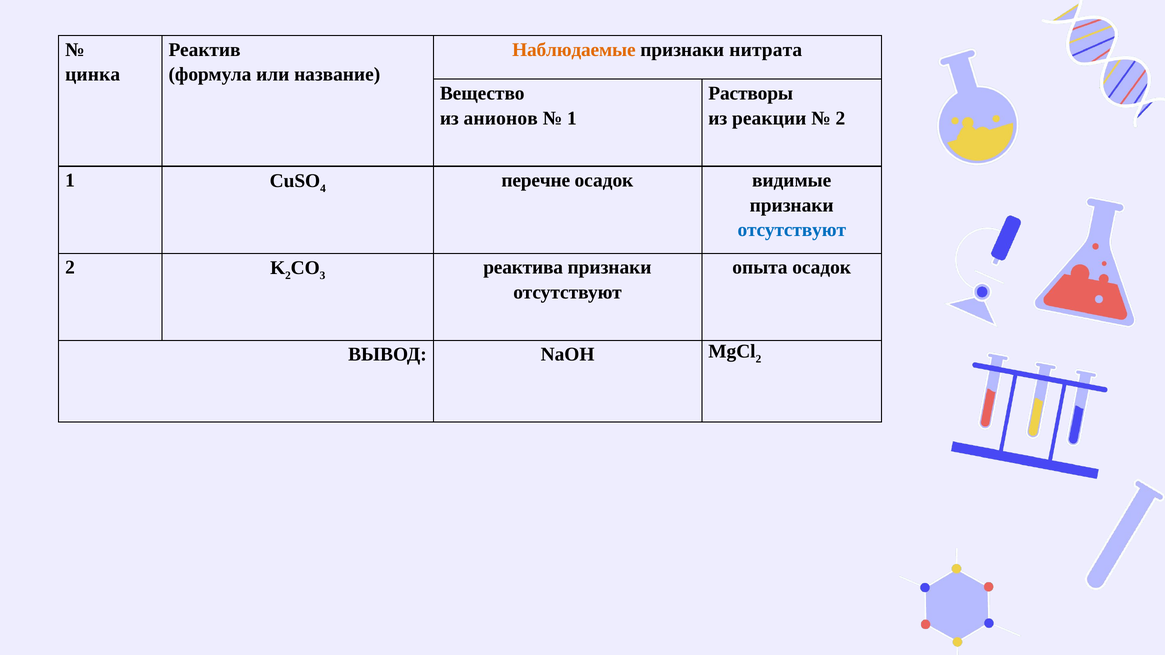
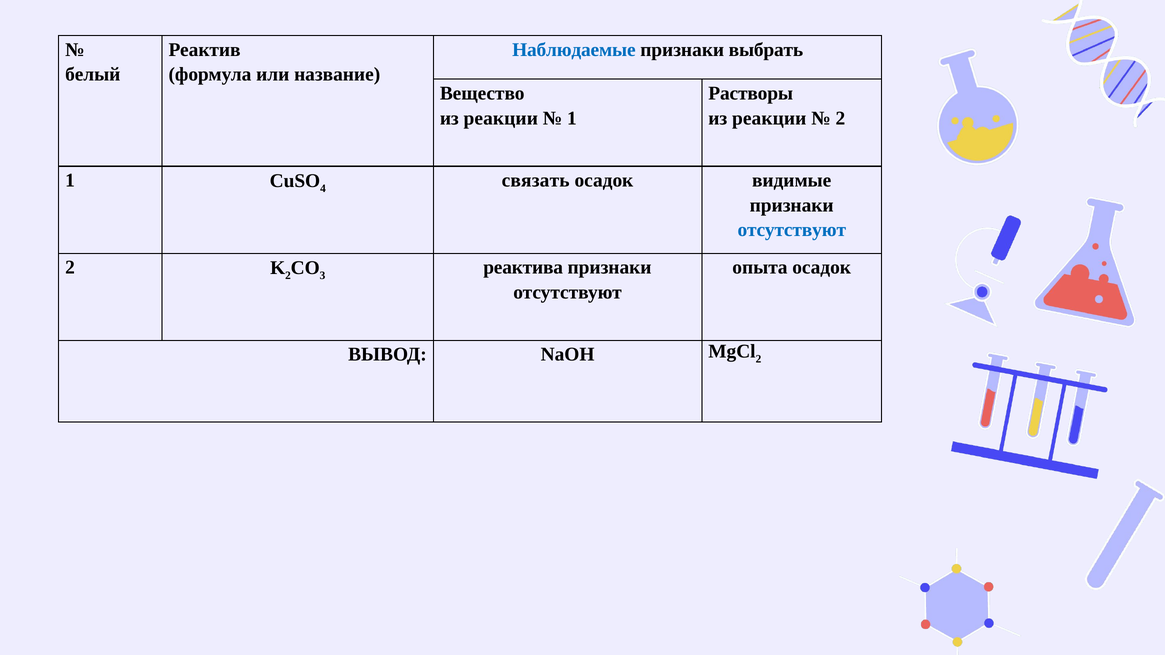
Наблюдаемые colour: orange -> blue
нитрата: нитрата -> выбрать
цинка: цинка -> белый
анионов at (501, 118): анионов -> реакции
перечне: перечне -> связать
